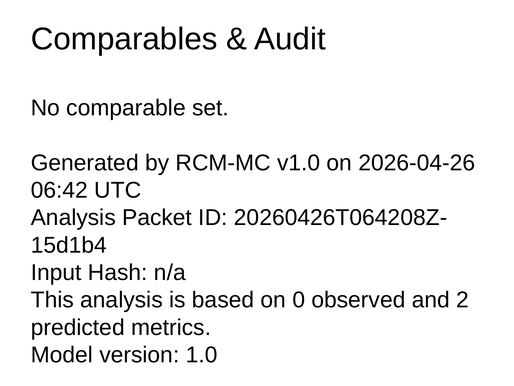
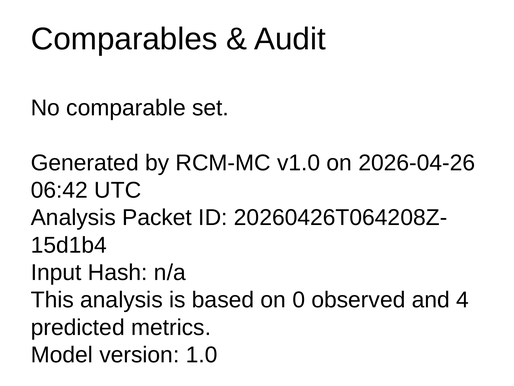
2: 2 -> 4
